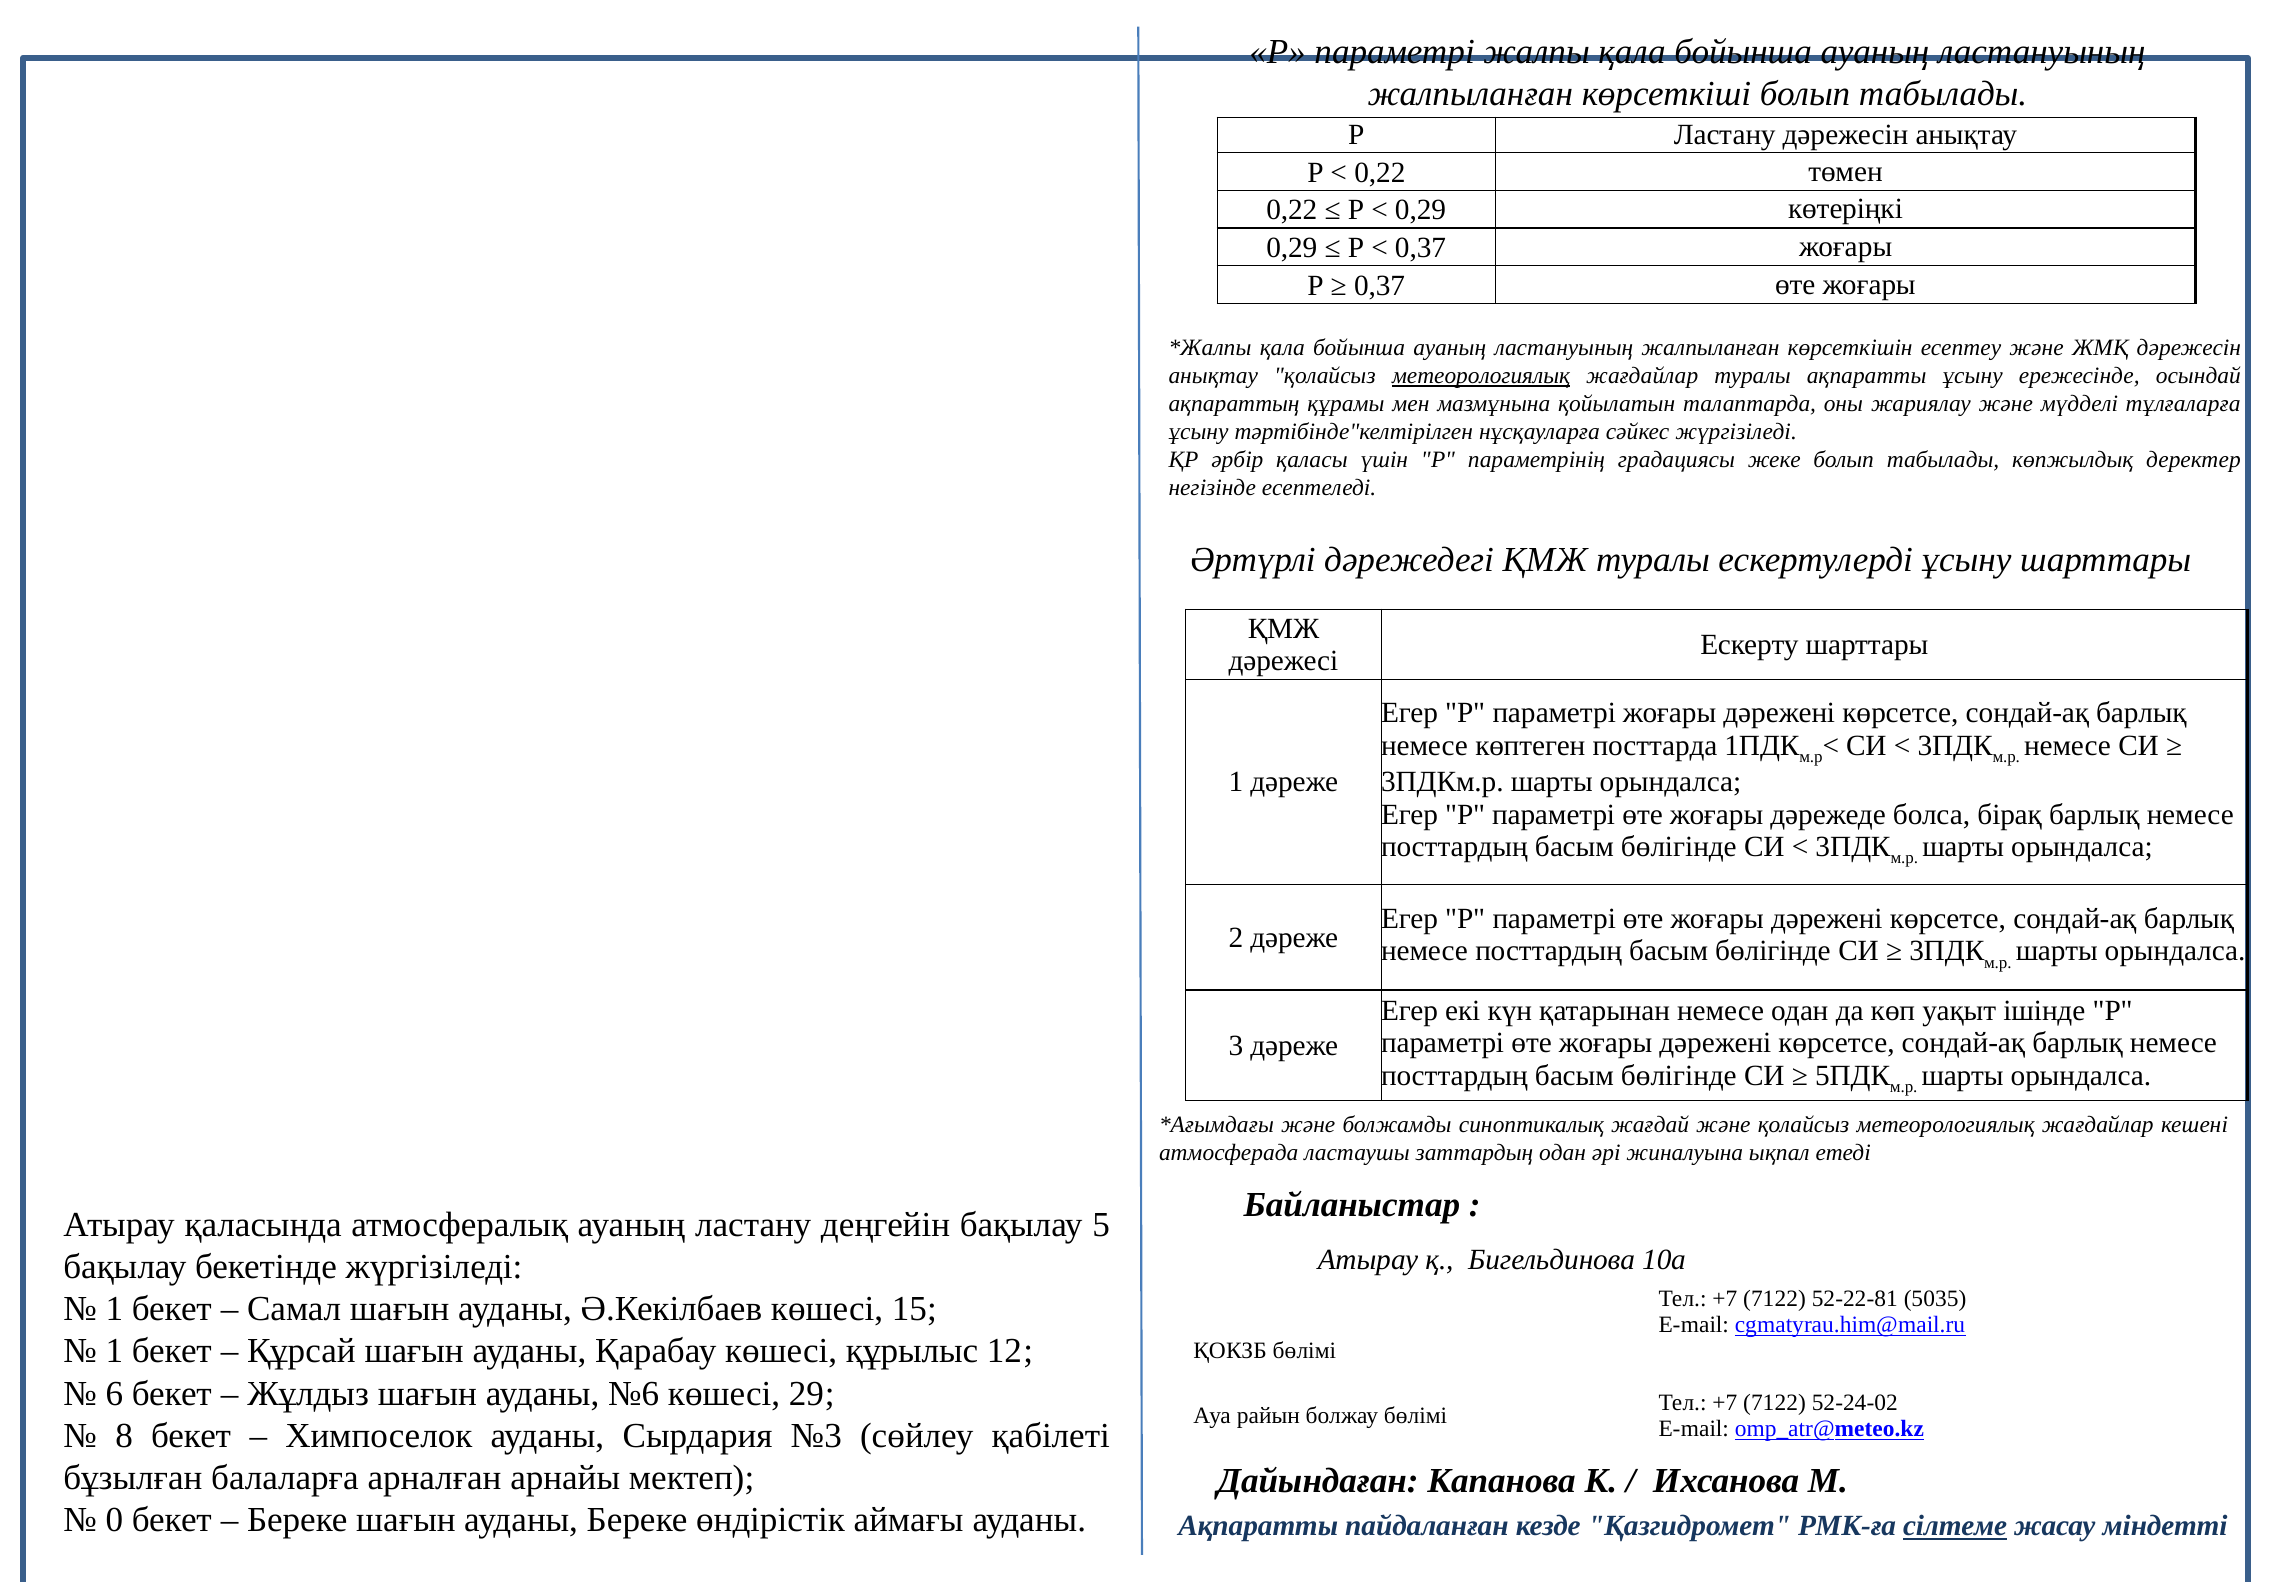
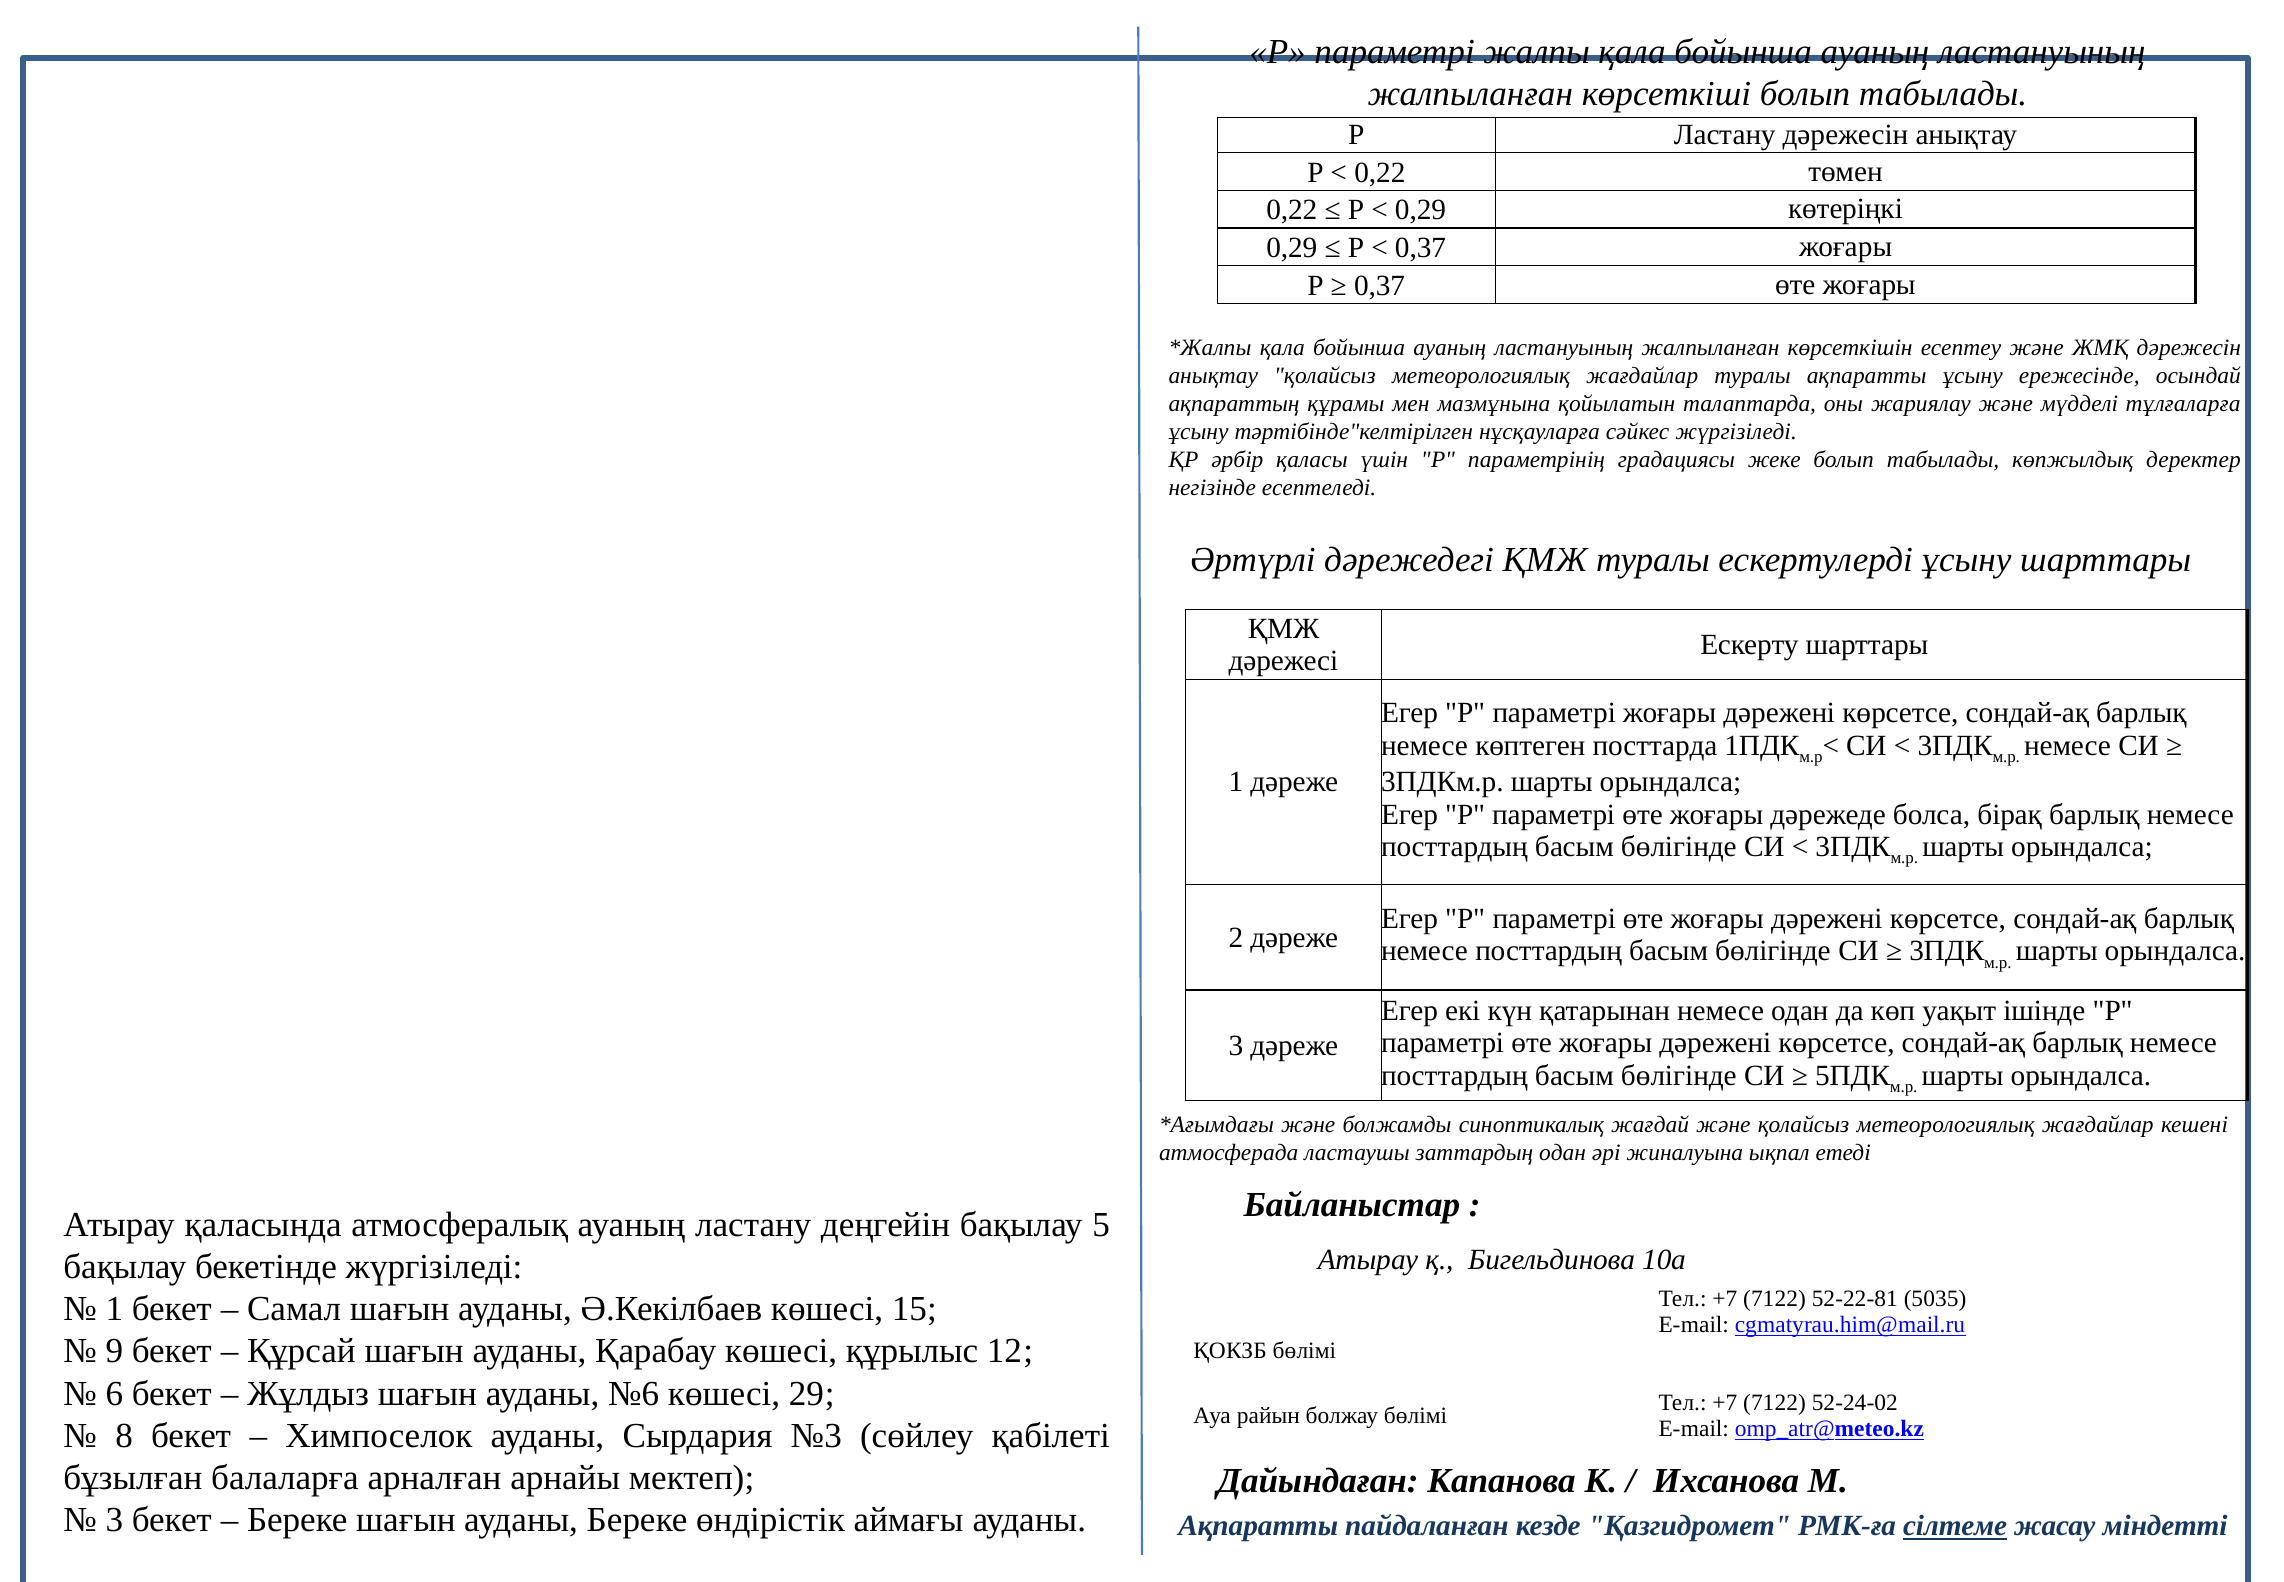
метеорологиялық at (1481, 376) underline: present -> none
1 at (114, 1351): 1 -> 9
0 at (114, 1519): 0 -> 3
